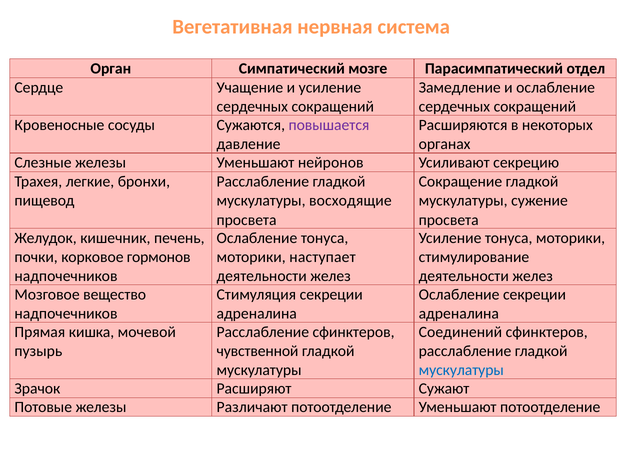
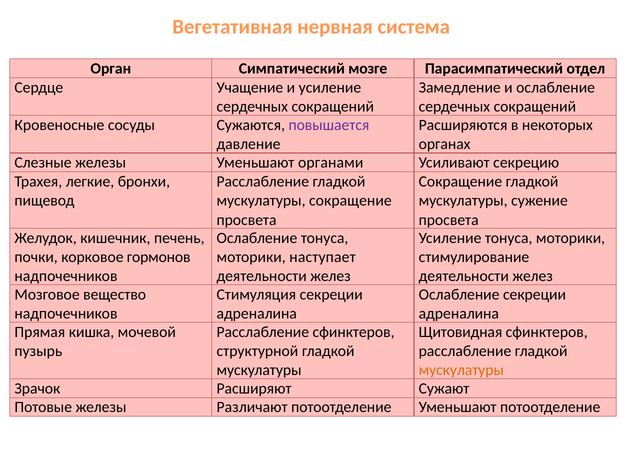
нейронов: нейронов -> органами
мускулатуры восходящие: восходящие -> сокращение
Соединений: Соединений -> Щитовидная
чувственной: чувственной -> структурной
мускулатуры at (461, 370) colour: blue -> orange
